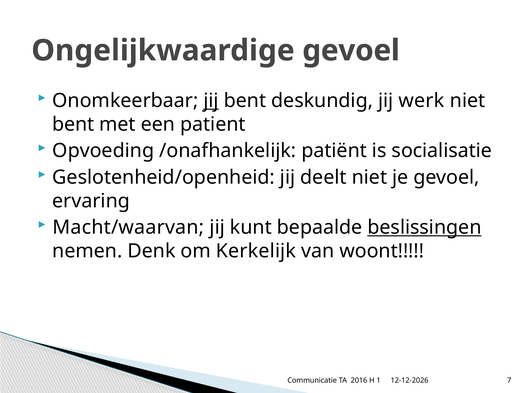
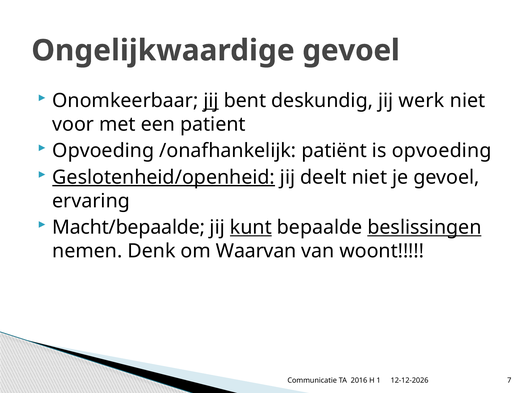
bent at (73, 124): bent -> voor
is socialisatie: socialisatie -> opvoeding
Geslotenheid/openheid underline: none -> present
Macht/waarvan: Macht/waarvan -> Macht/bepaalde
kunt underline: none -> present
Kerkelijk: Kerkelijk -> Waarvan
